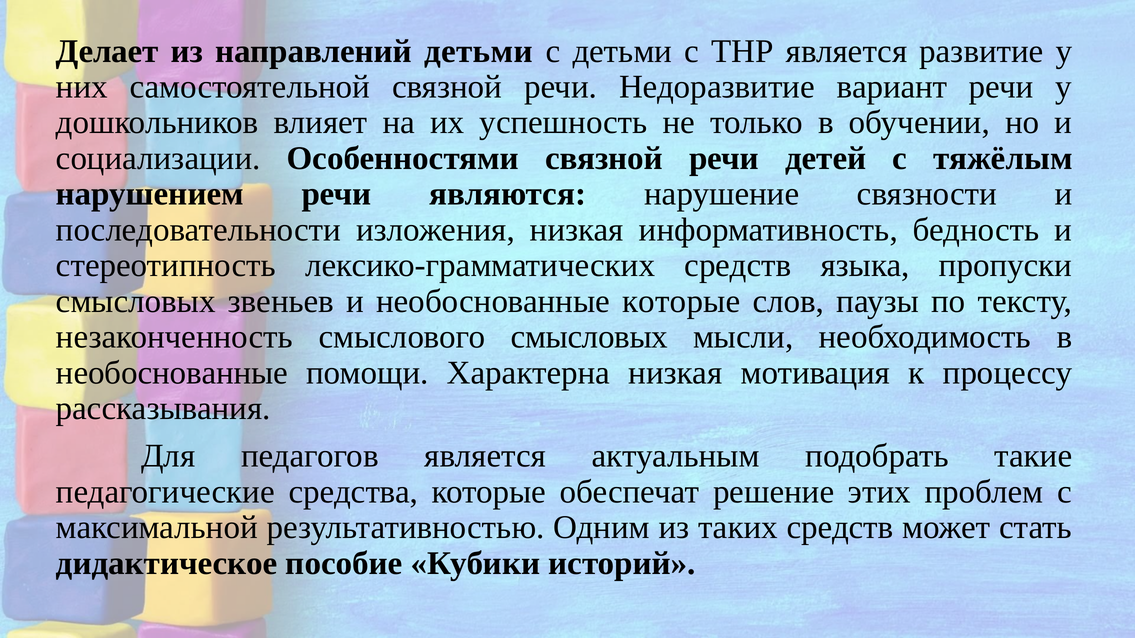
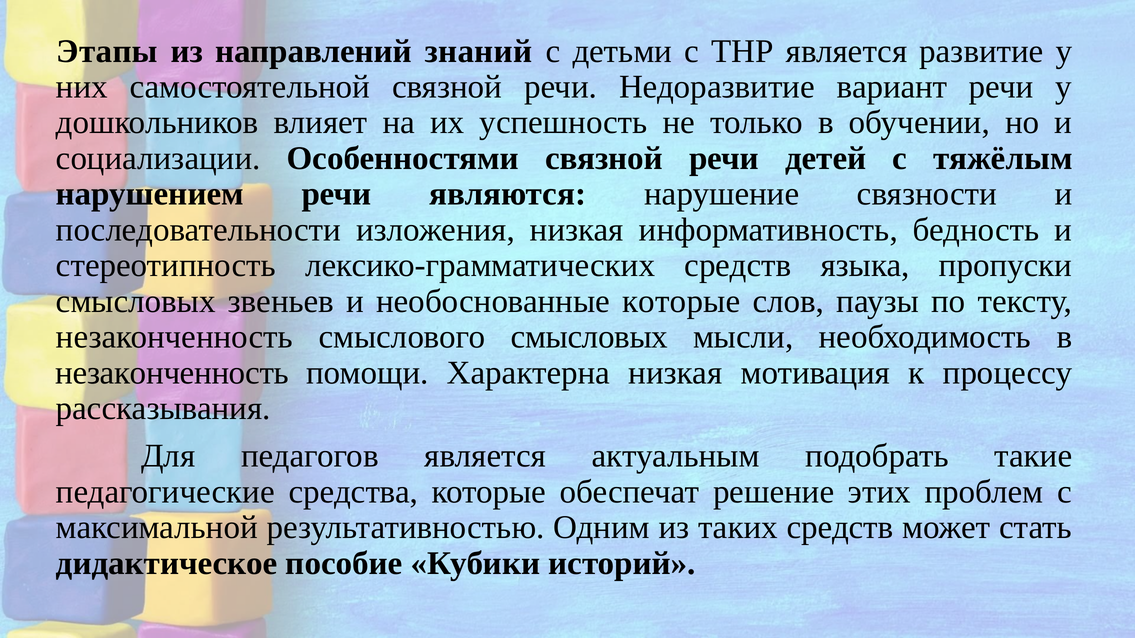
Делает: Делает -> Этапы
направлений детьми: детьми -> знаний
необоснованные at (172, 373): необоснованные -> незаконченность
